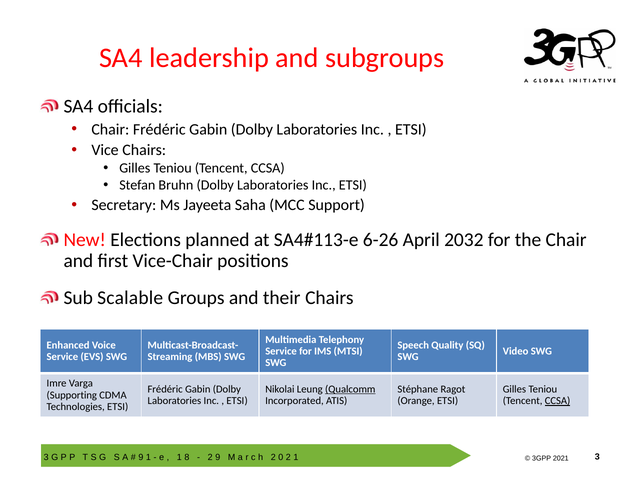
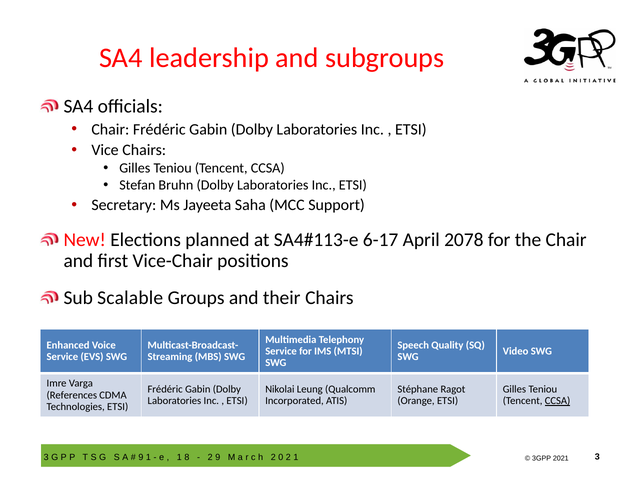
6-26: 6-26 -> 6-17
2032: 2032 -> 2078
Qualcomm underline: present -> none
Supporting: Supporting -> References
